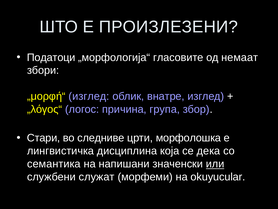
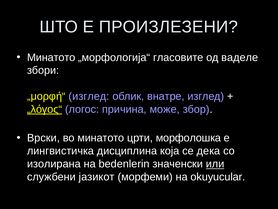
Податоци at (51, 57): Податоци -> Минатото
немаат: немаат -> ваделе
„λόγος“ underline: none -> present
група: група -> може
Стари: Стари -> Врски
во следниве: следниве -> минатото
семантика: семантика -> изолирана
напишани: напишани -> bedenlerin
служат: служат -> јазикот
